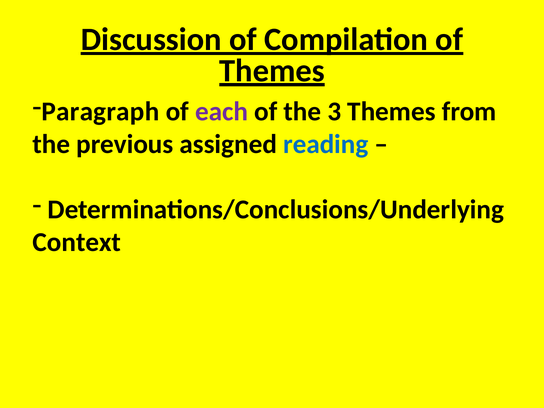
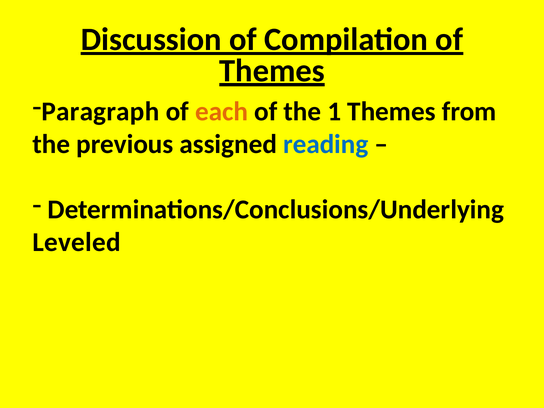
each colour: purple -> orange
3: 3 -> 1
Context: Context -> Leveled
